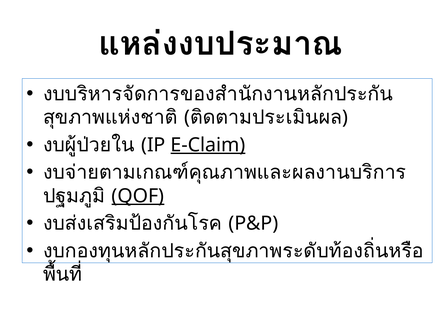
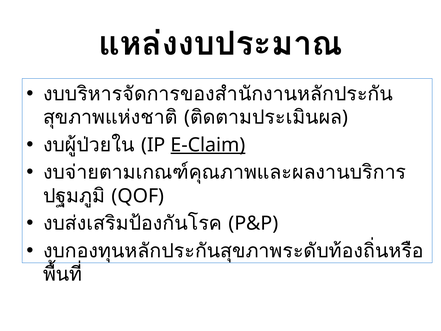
QOF underline: present -> none
